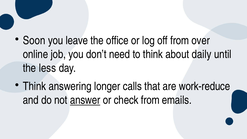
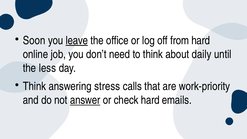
leave underline: none -> present
from over: over -> hard
longer: longer -> stress
work-reduce: work-reduce -> work-priority
check from: from -> hard
